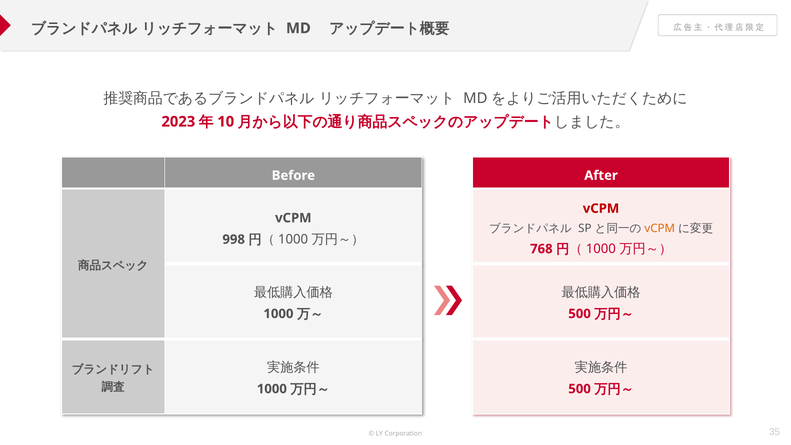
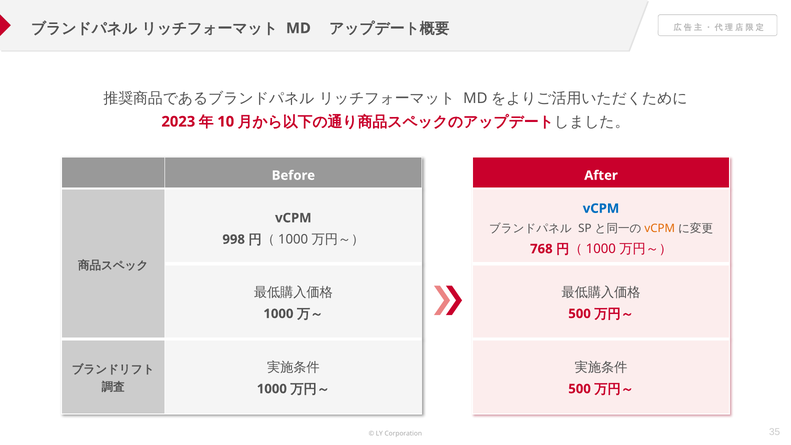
vCPM at (601, 208) colour: red -> blue
